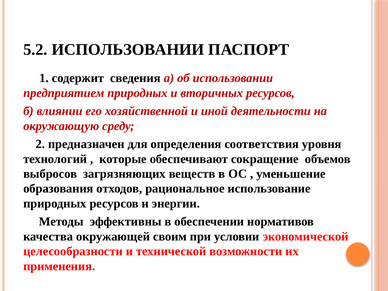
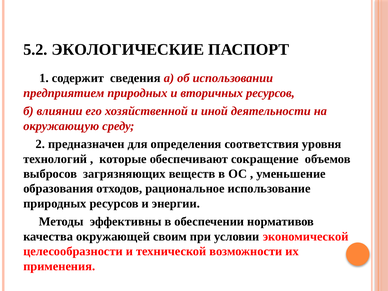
5.2 ИСПОЛЬЗОВАНИИ: ИСПОЛЬЗОВАНИИ -> ЭКОЛОГИЧЕСКИЕ
